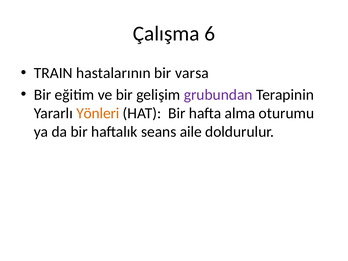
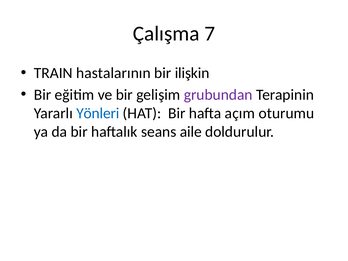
6: 6 -> 7
varsa: varsa -> ilişkin
Yönleri colour: orange -> blue
alma: alma -> açım
